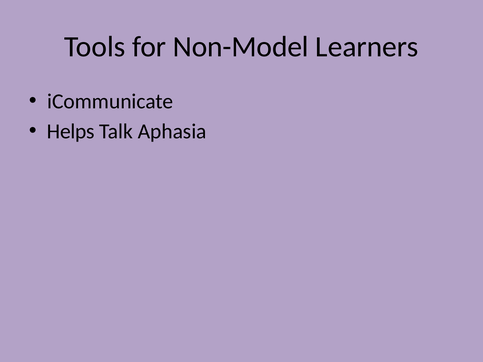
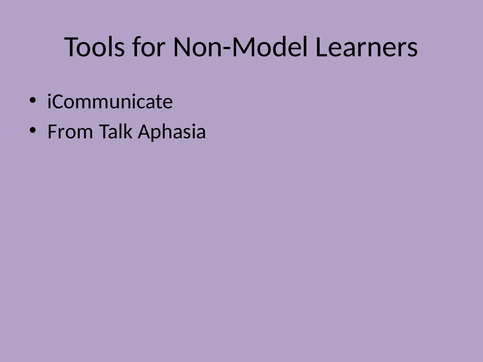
Helps: Helps -> From
